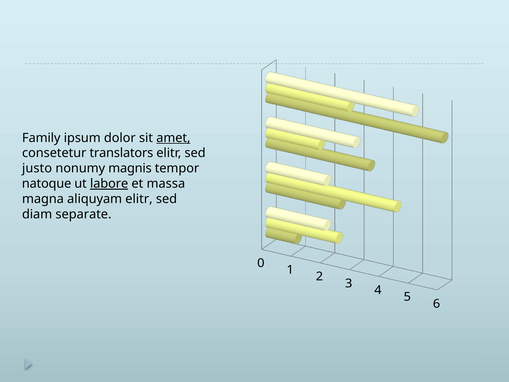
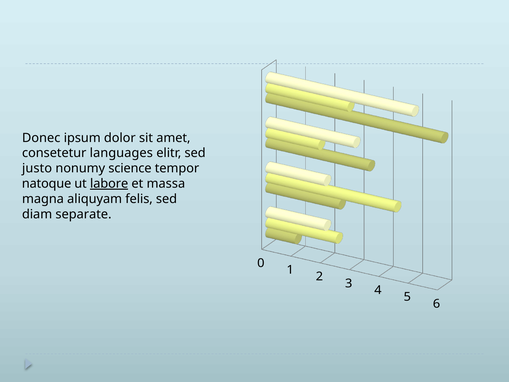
Family: Family -> Donec
amet underline: present -> none
translators: translators -> languages
magnis: magnis -> science
aliquyam elitr: elitr -> felis
